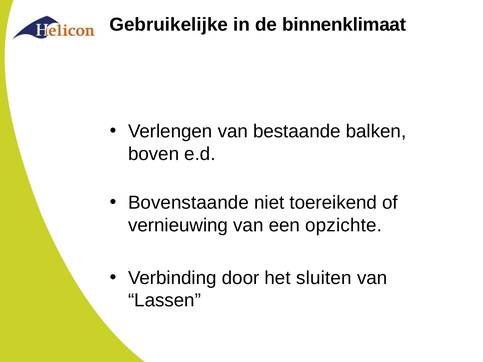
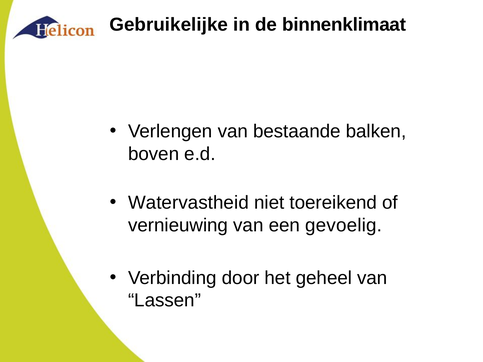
Bovenstaande: Bovenstaande -> Watervastheid
opzichte: opzichte -> gevoelig
sluiten: sluiten -> geheel
